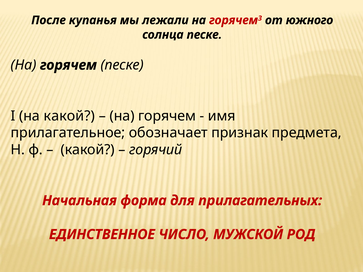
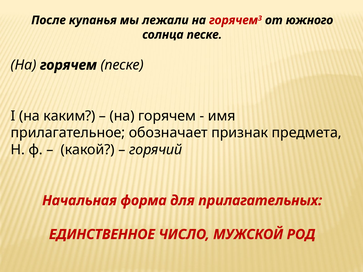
на какой: какой -> каким
